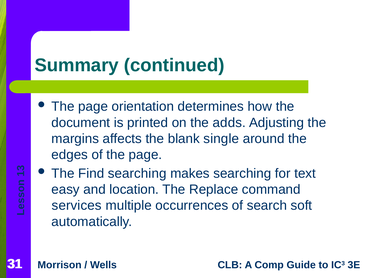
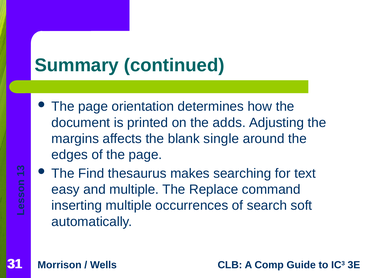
Find searching: searching -> thesaurus
and location: location -> multiple
services: services -> inserting
